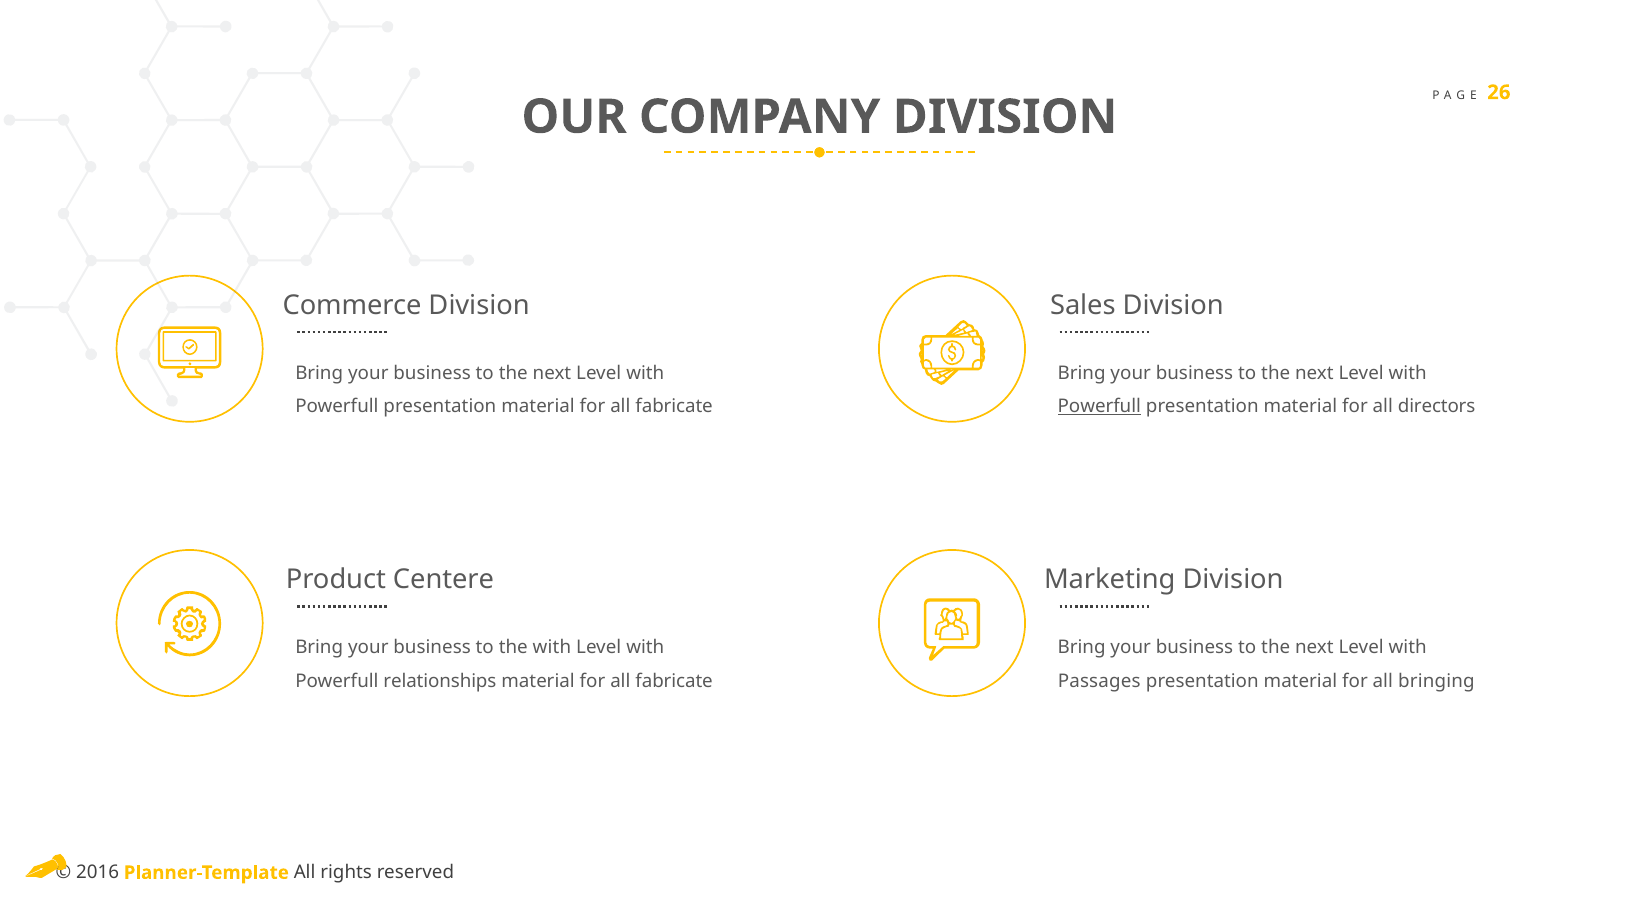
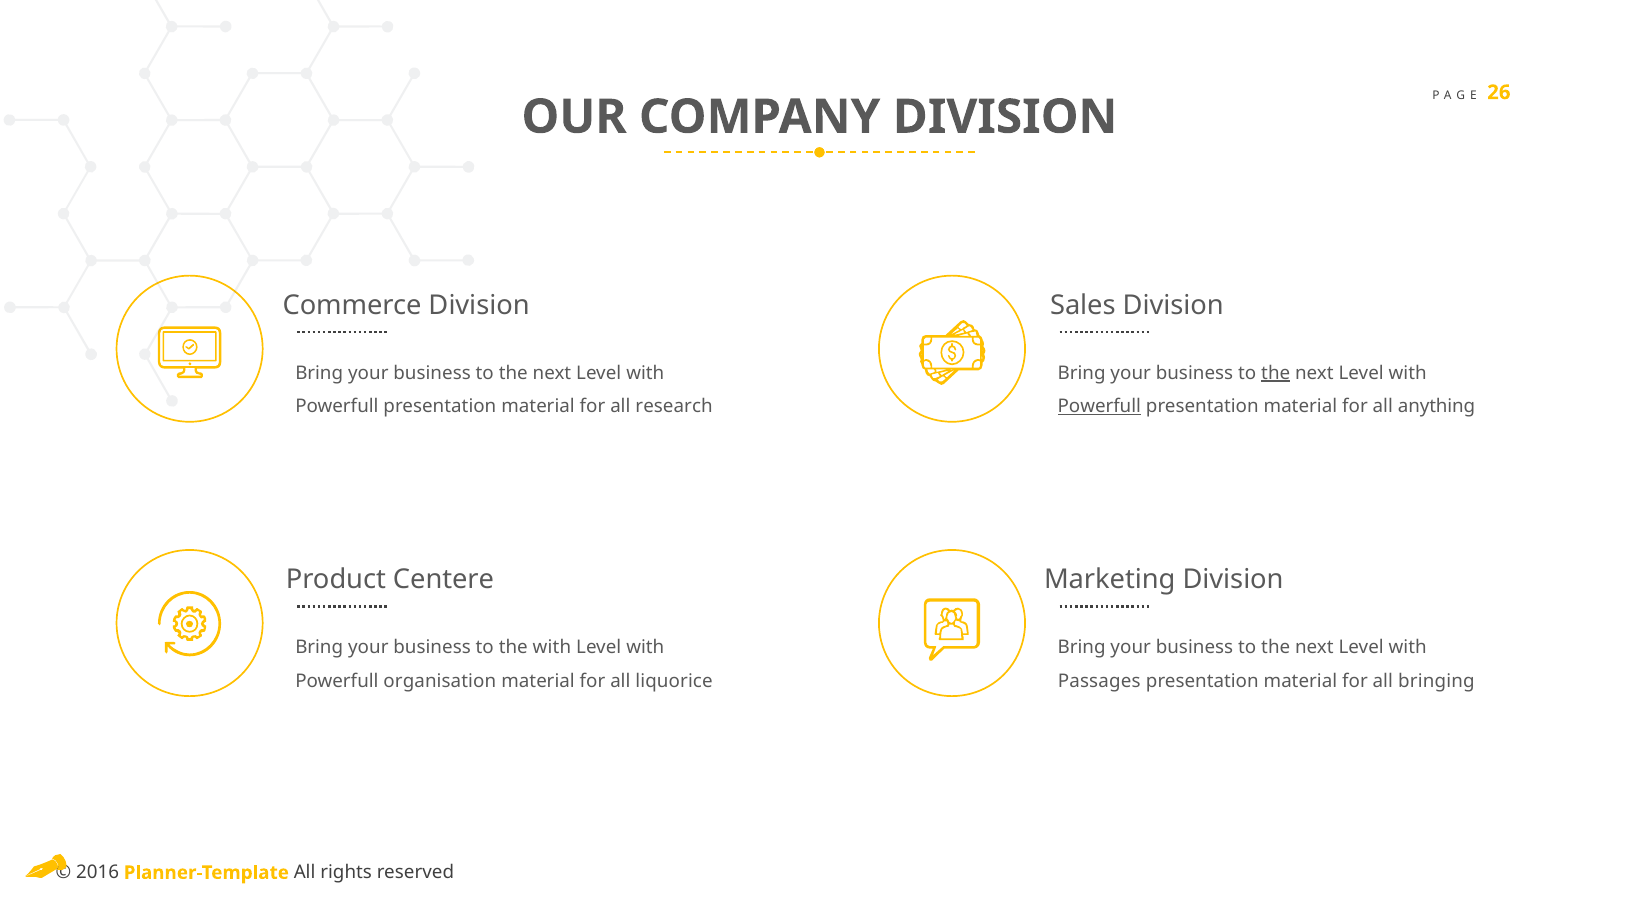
the at (1276, 373) underline: none -> present
fabricate at (674, 407): fabricate -> research
directors: directors -> anything
relationships: relationships -> organisation
fabricate at (674, 681): fabricate -> liquorice
